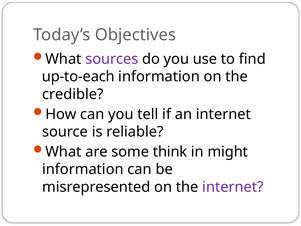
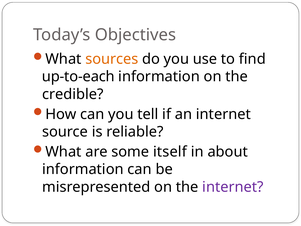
sources colour: purple -> orange
think: think -> itself
might: might -> about
